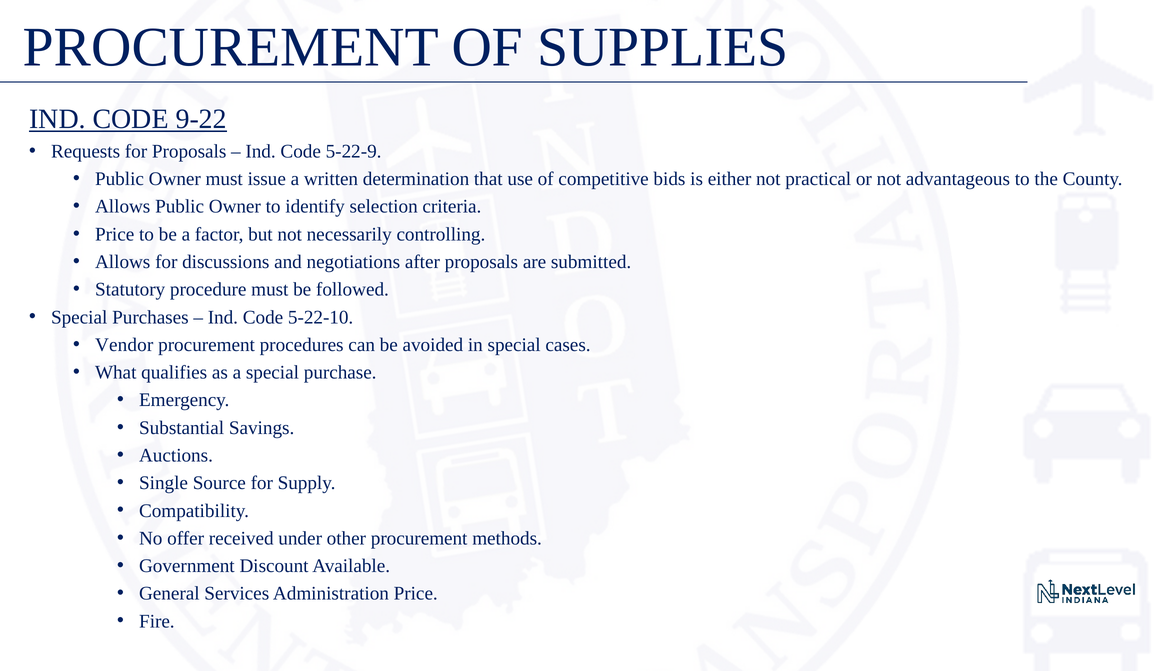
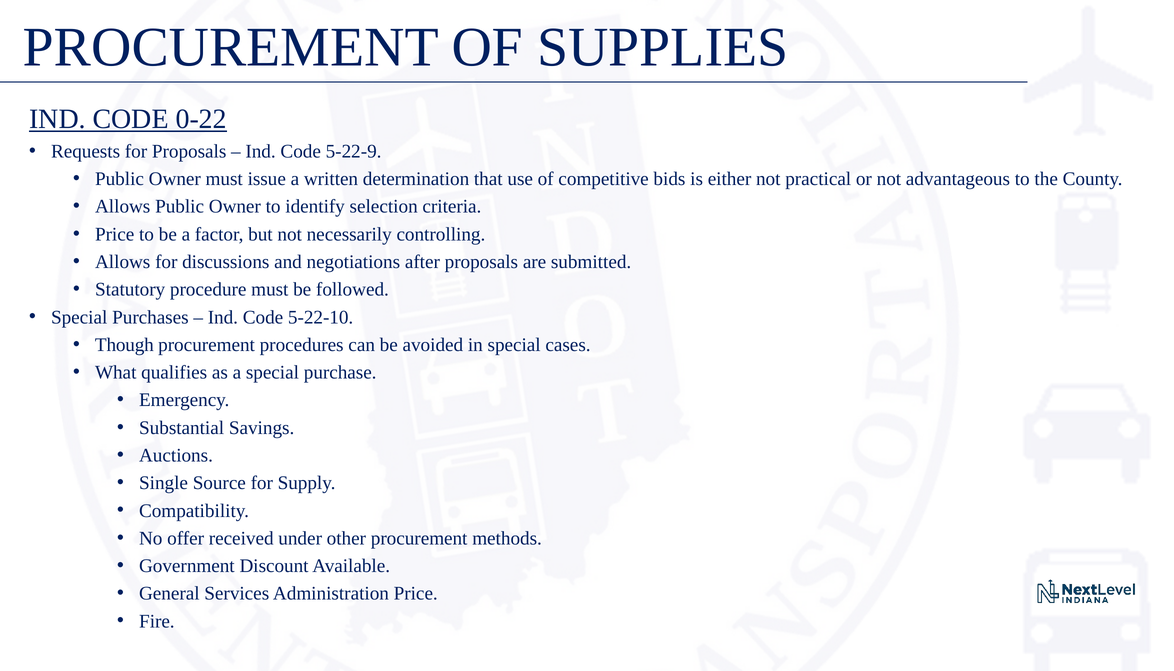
9-22: 9-22 -> 0-22
Vendor: Vendor -> Though
